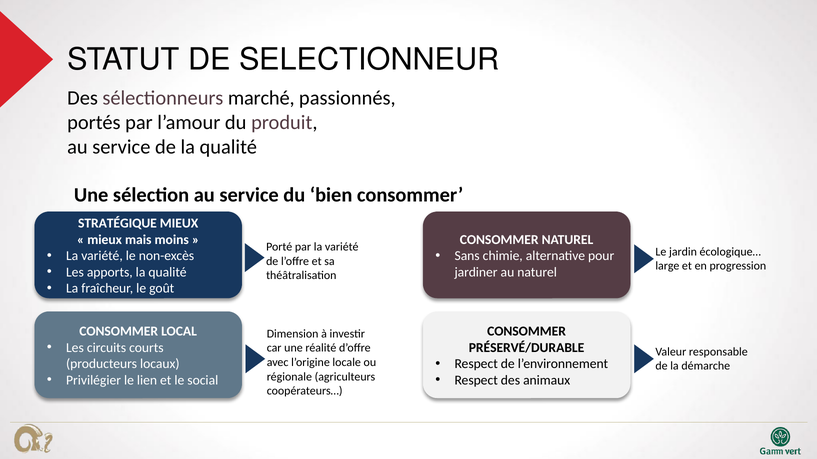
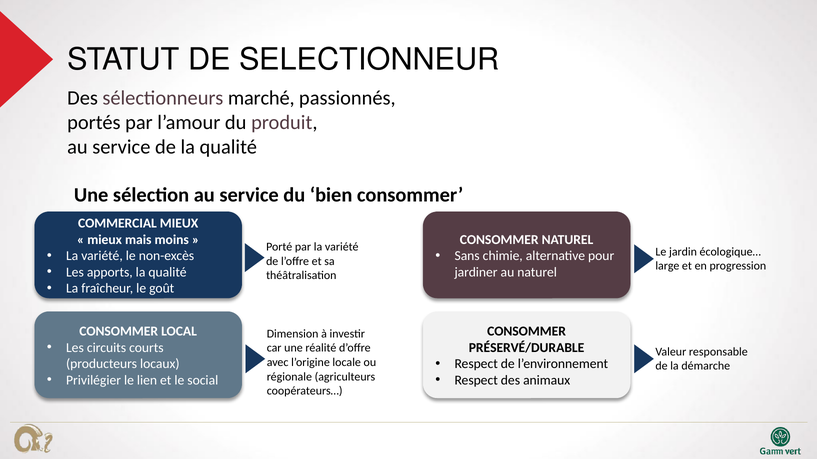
STRATÉGIQUE: STRATÉGIQUE -> COMMERCIAL
